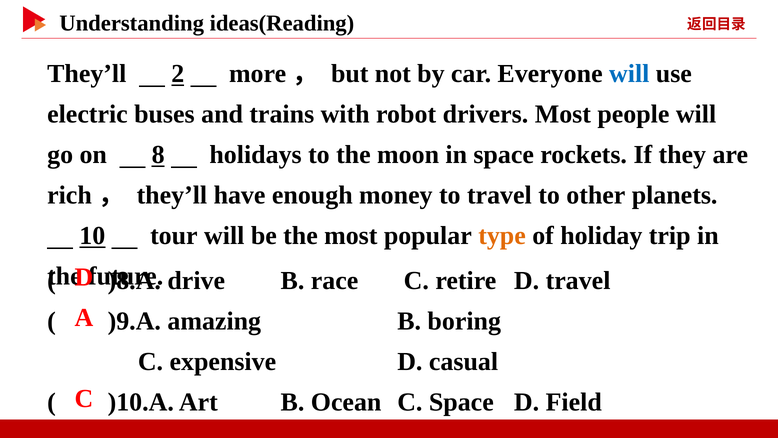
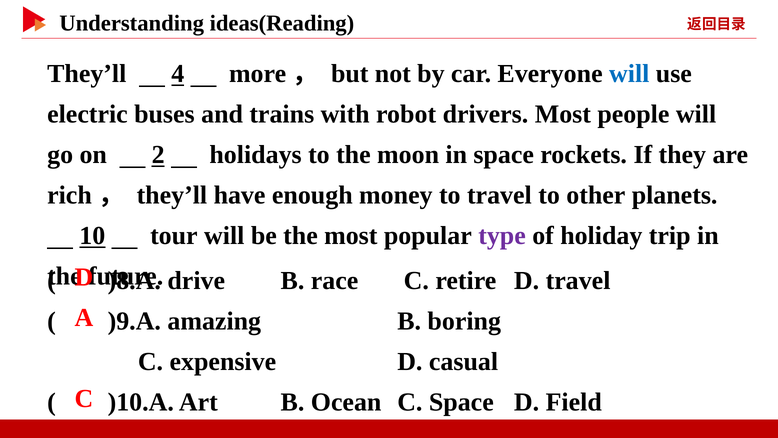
2: 2 -> 4
8: 8 -> 2
type colour: orange -> purple
